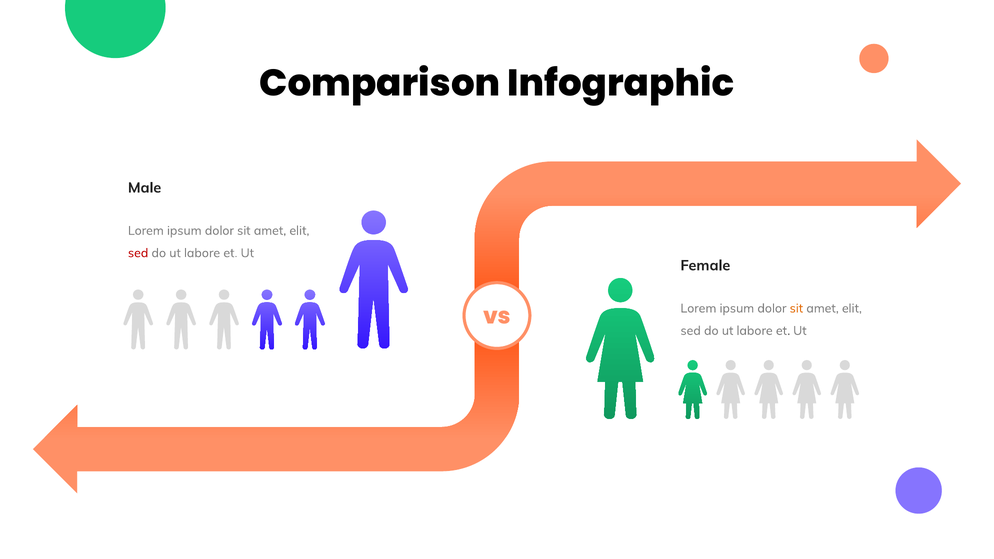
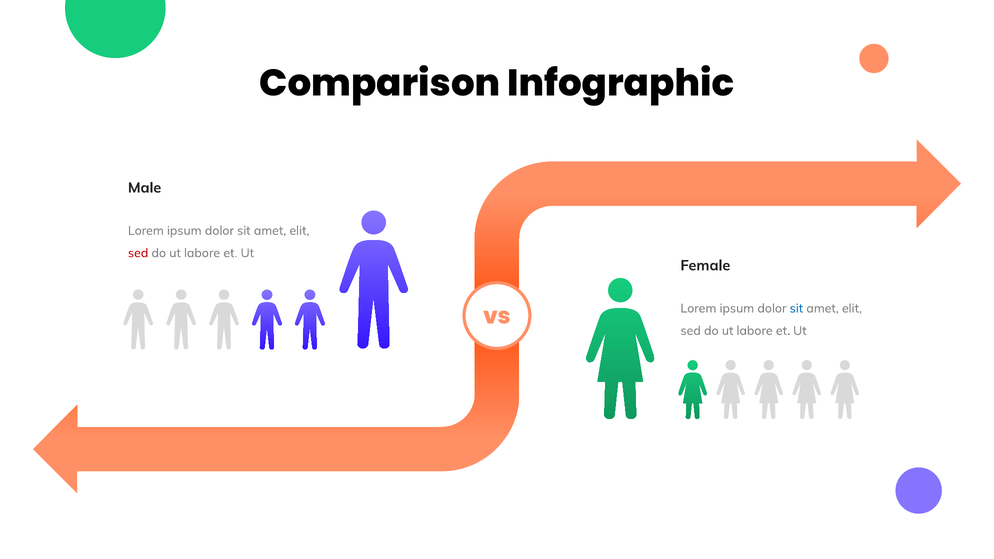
sit at (796, 308) colour: orange -> blue
